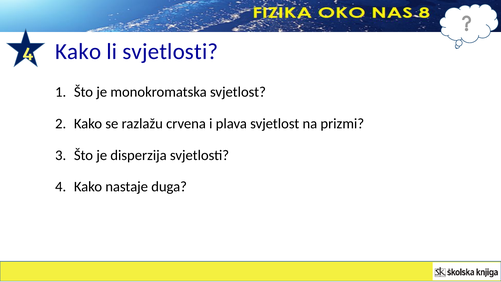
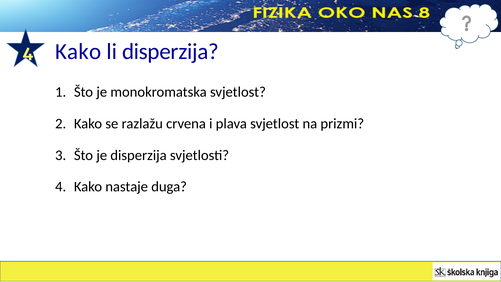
li svjetlosti: svjetlosti -> disperzija
